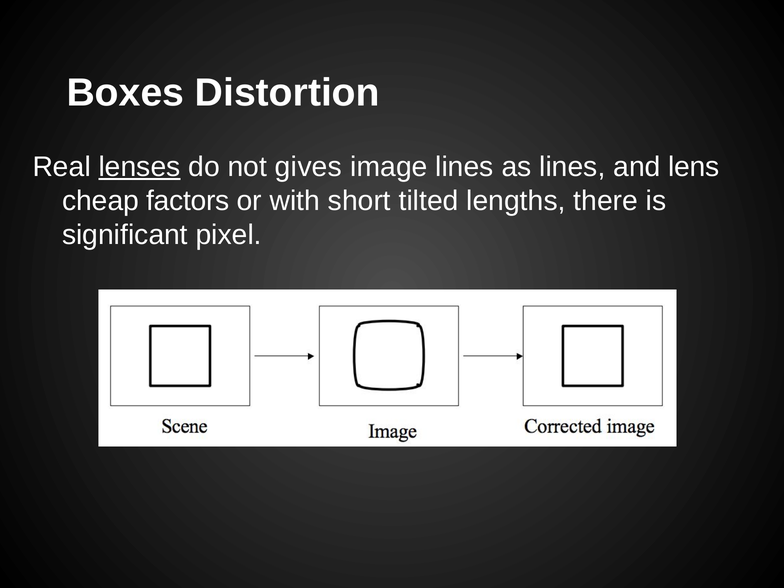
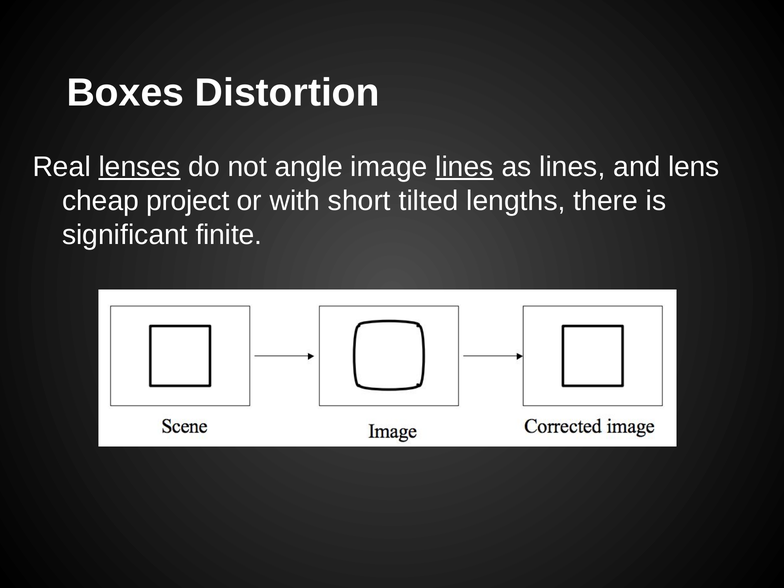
gives: gives -> angle
lines at (464, 167) underline: none -> present
factors: factors -> project
pixel: pixel -> finite
